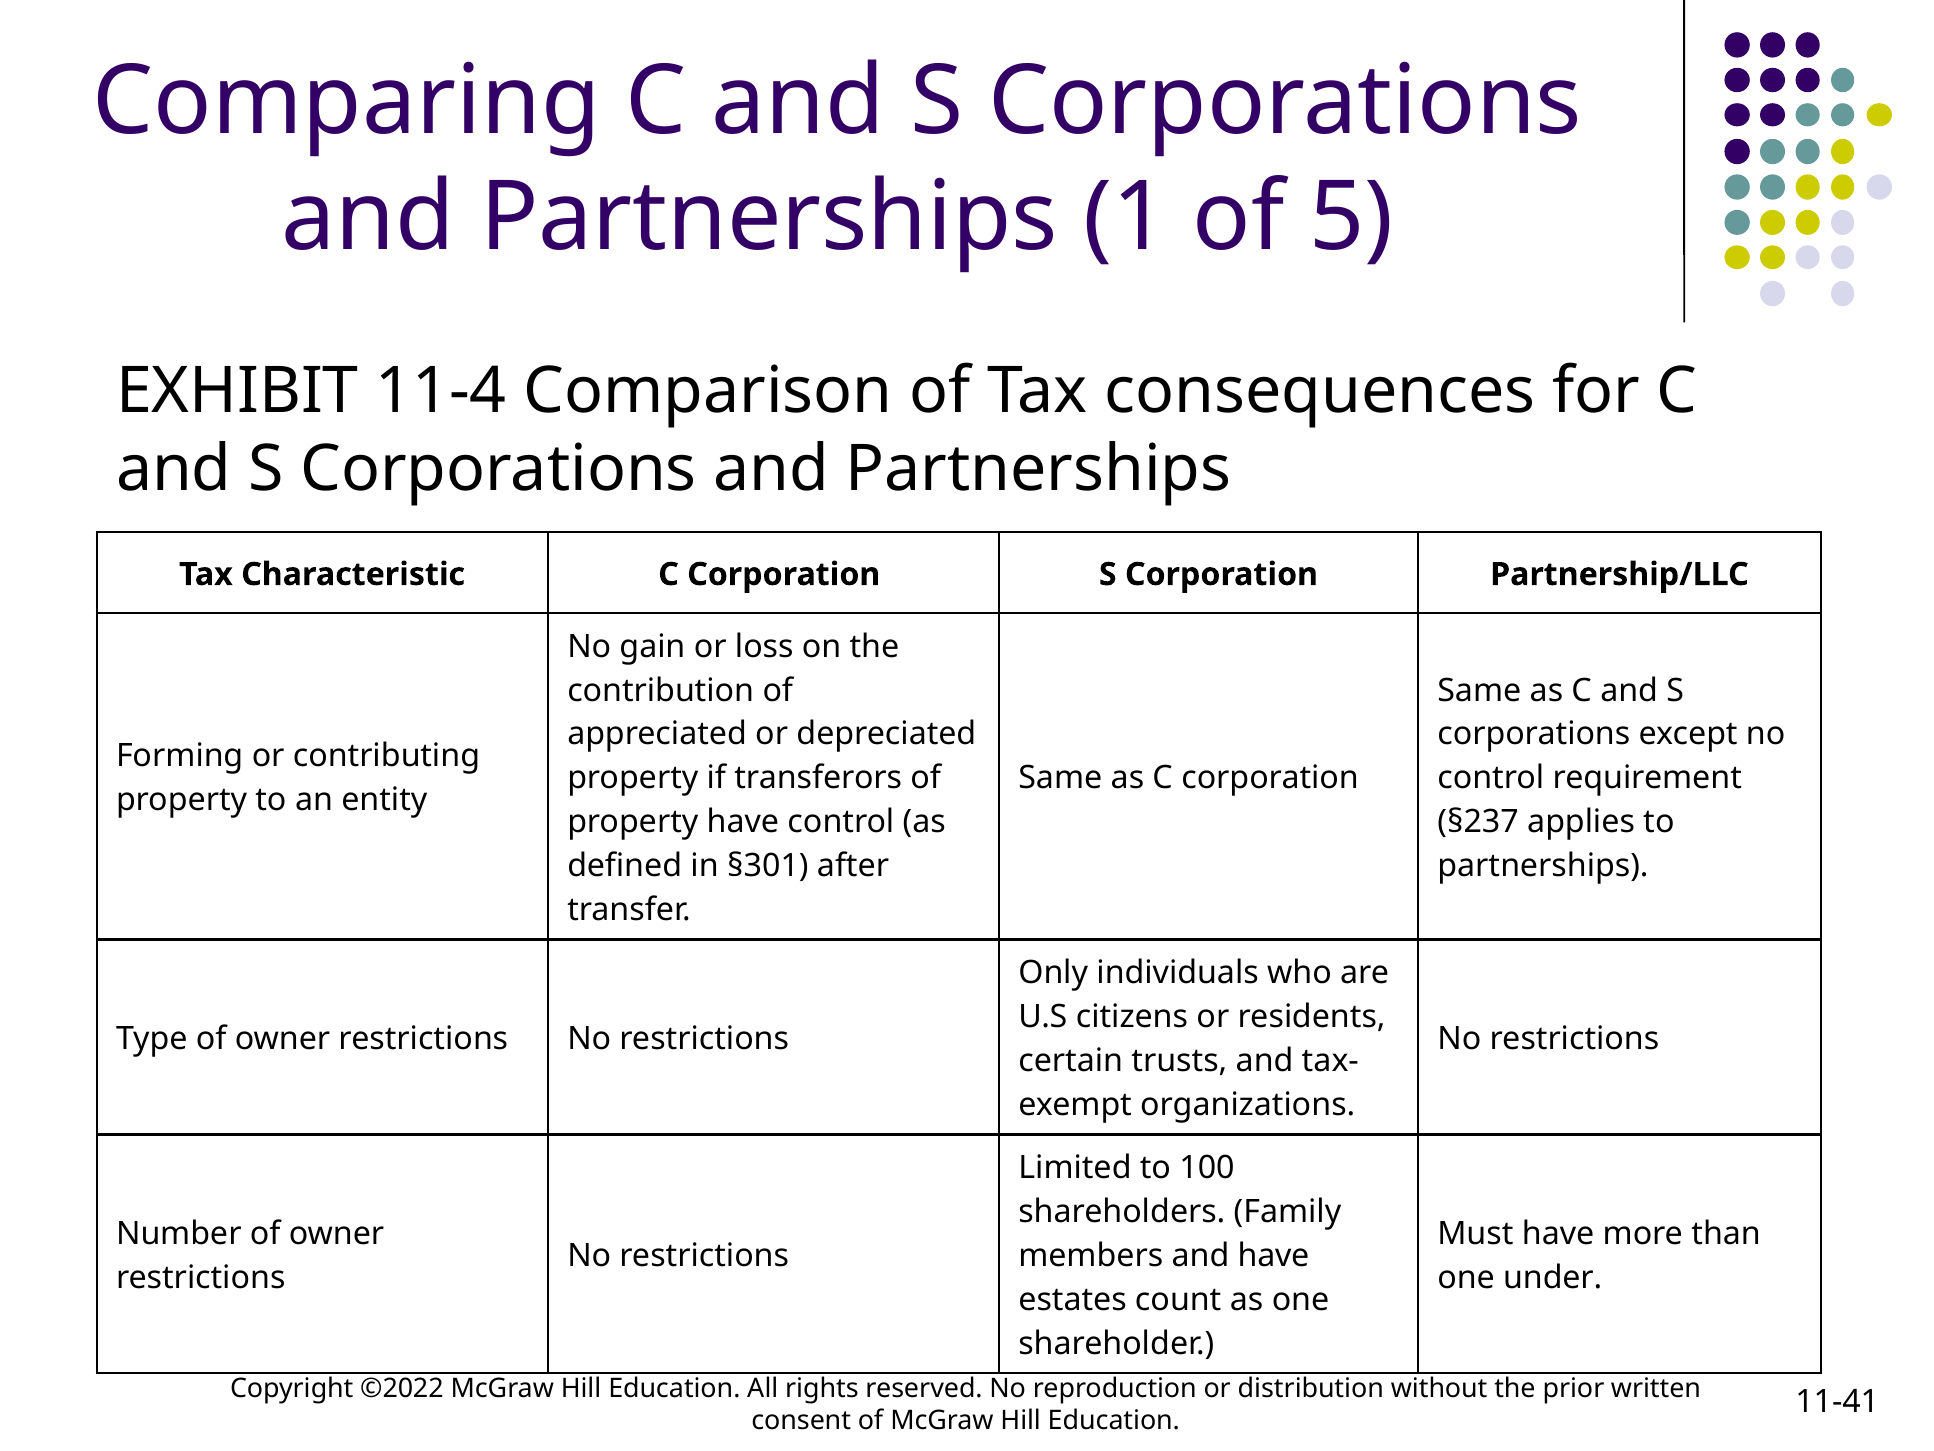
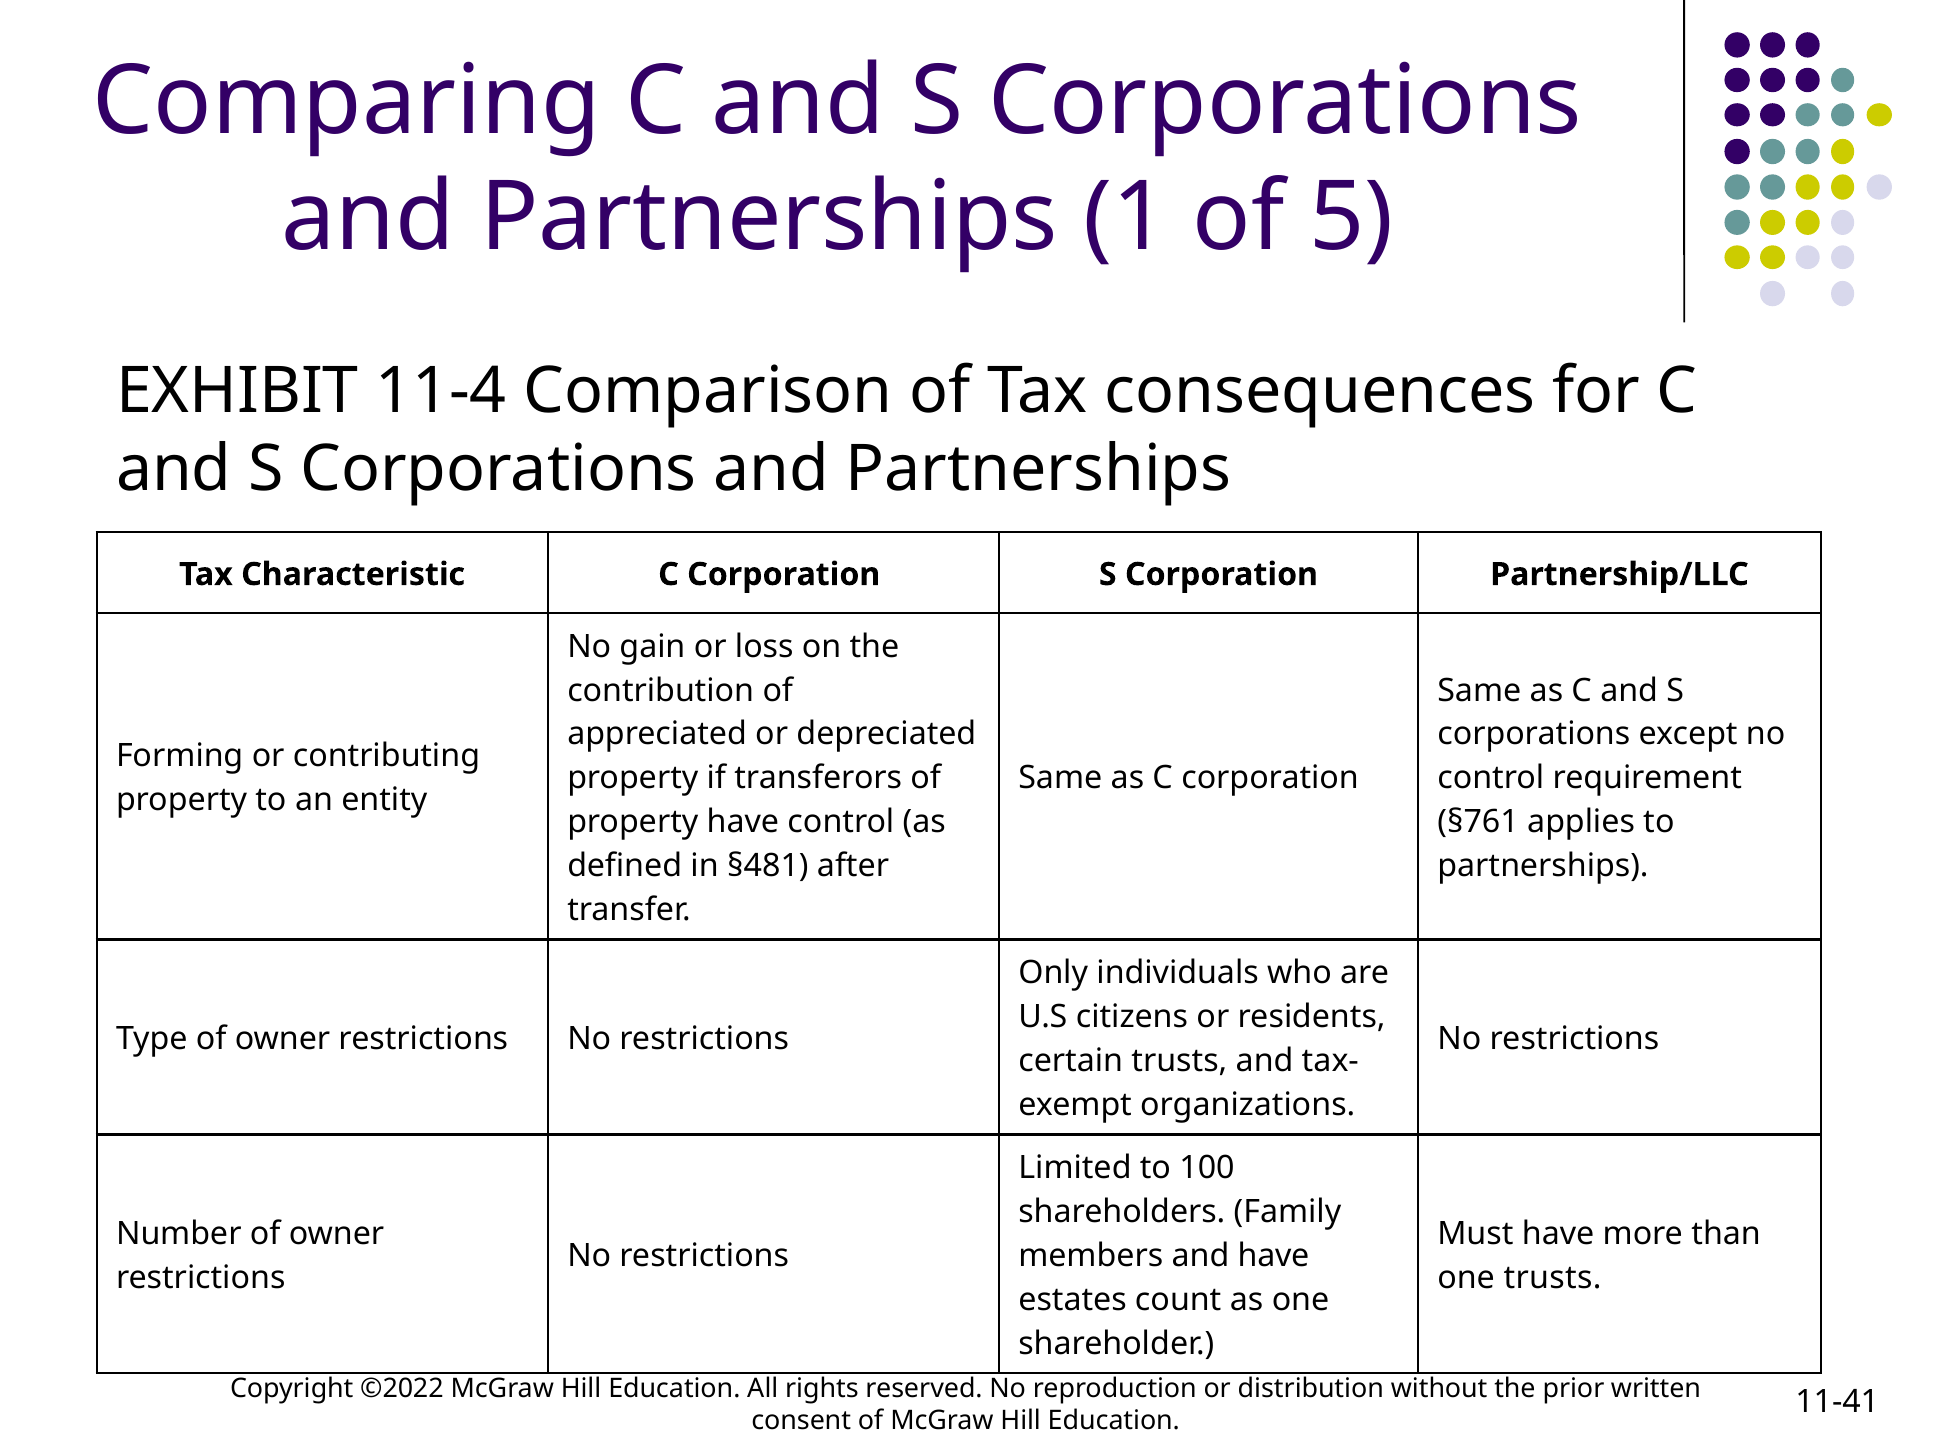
§237: §237 -> §761
§301: §301 -> §481
one under: under -> trusts
